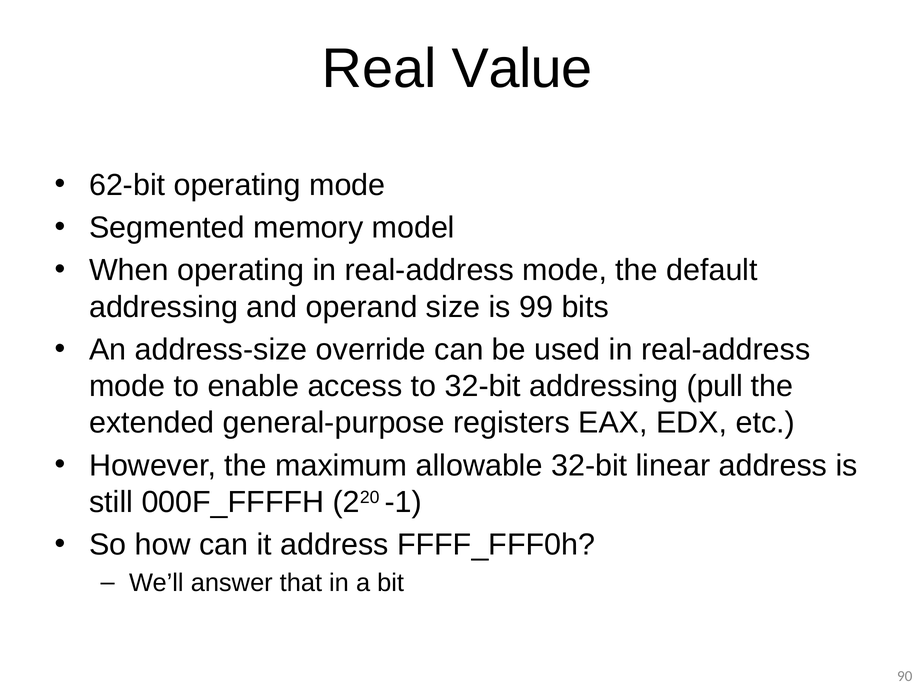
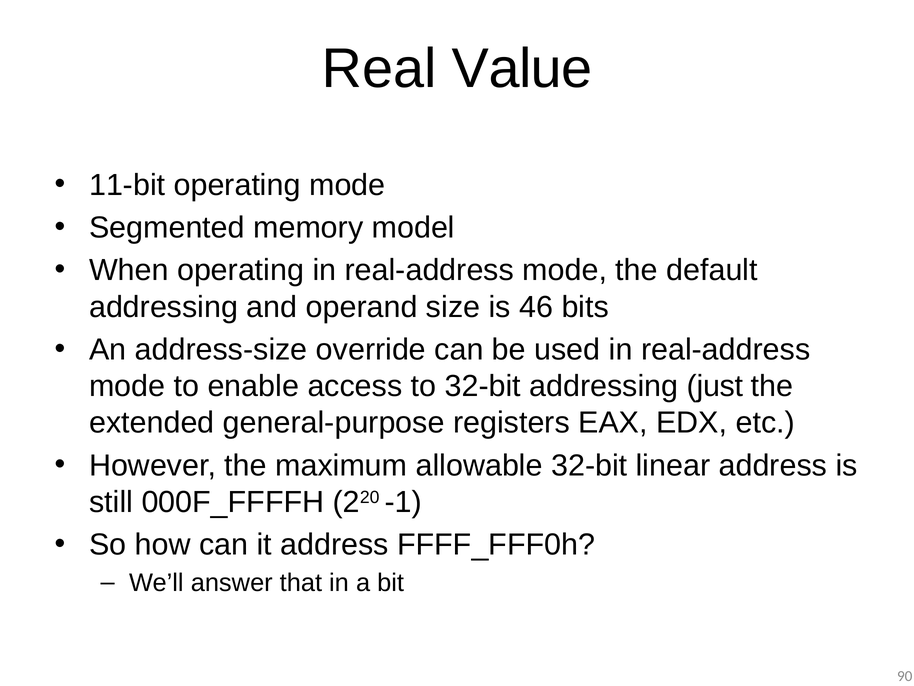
62-bit: 62-bit -> 11-bit
99: 99 -> 46
pull: pull -> just
